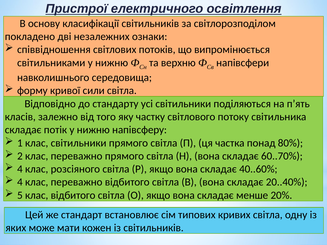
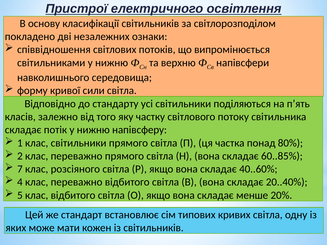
60..70%: 60..70% -> 60..85%
4 at (20, 169): 4 -> 7
